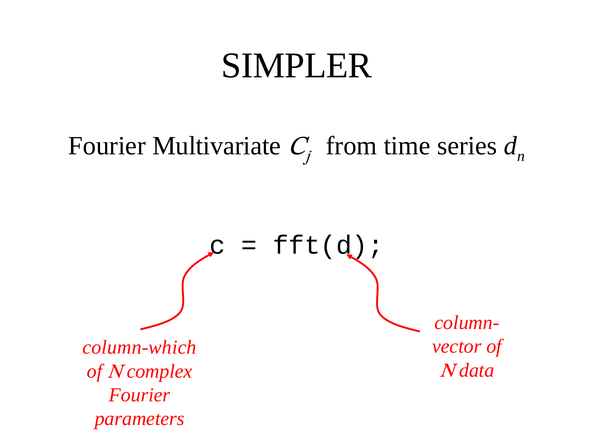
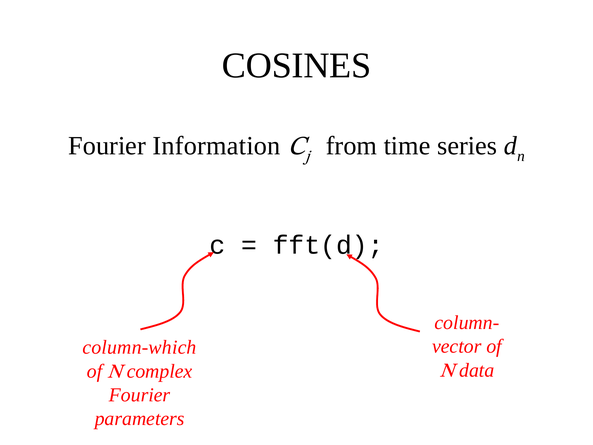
SIMPLER: SIMPLER -> COSINES
Multivariate: Multivariate -> Information
